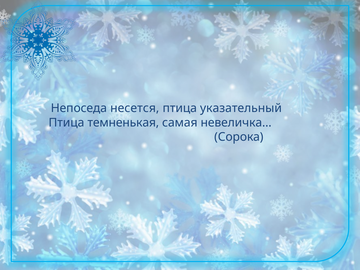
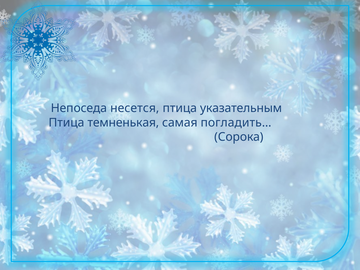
указательный: указательный -> указательным
невеличка…: невеличка… -> погладить…
